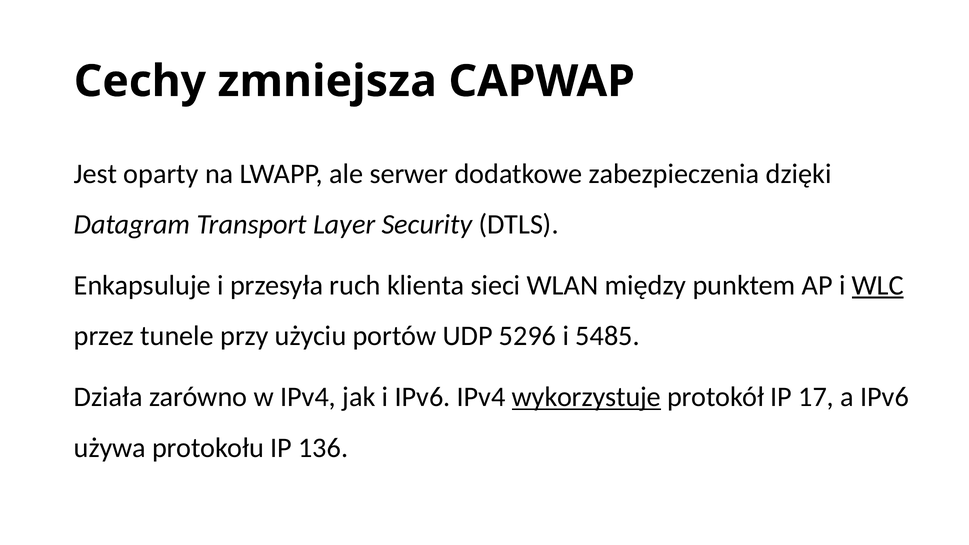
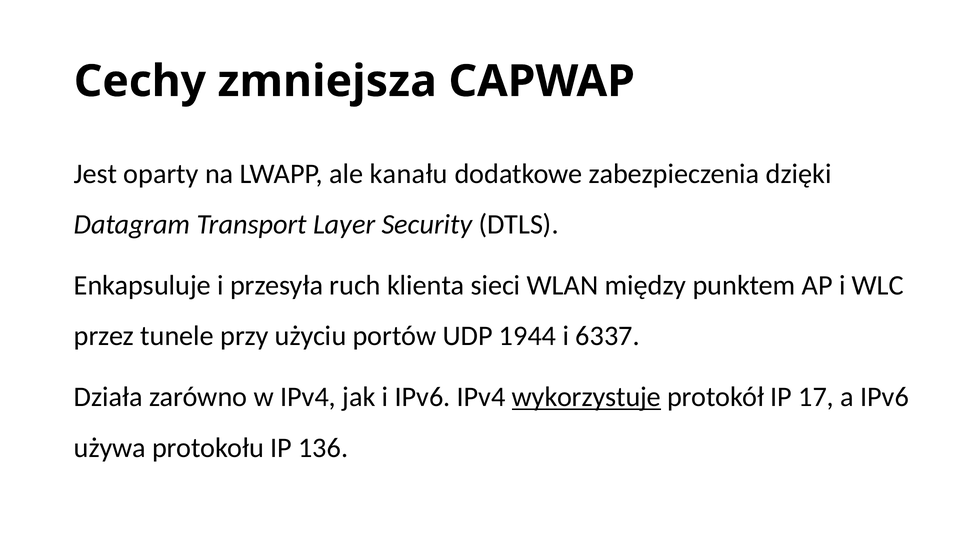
serwer: serwer -> kanału
WLC underline: present -> none
5296: 5296 -> 1944
5485: 5485 -> 6337
